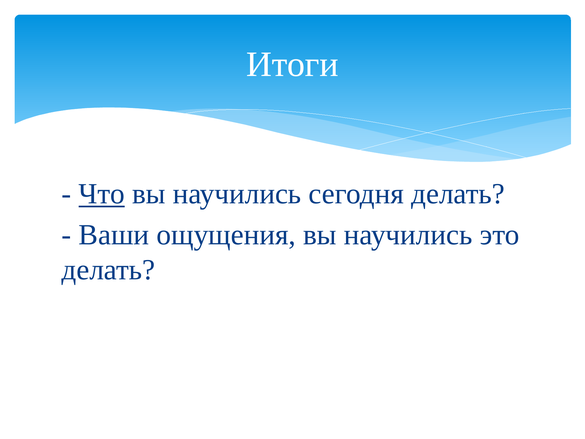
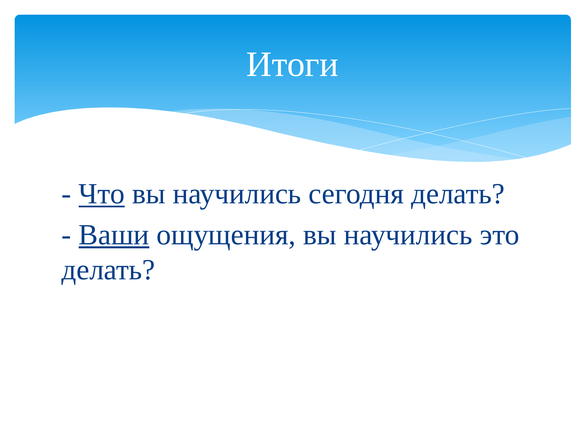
Ваши underline: none -> present
